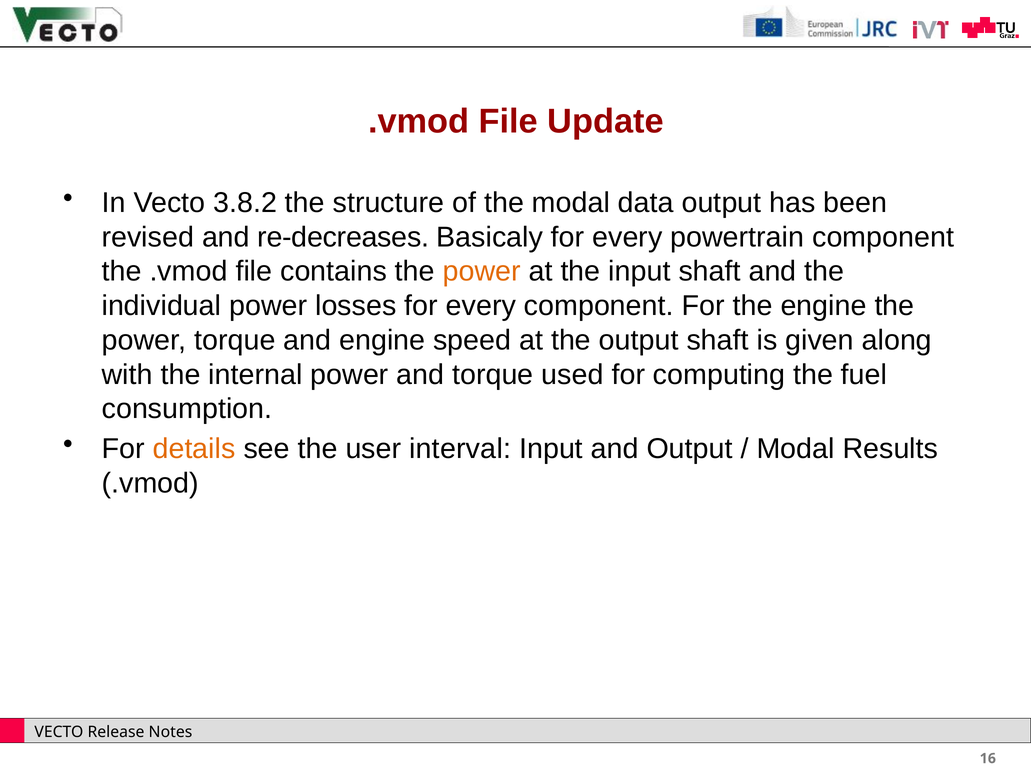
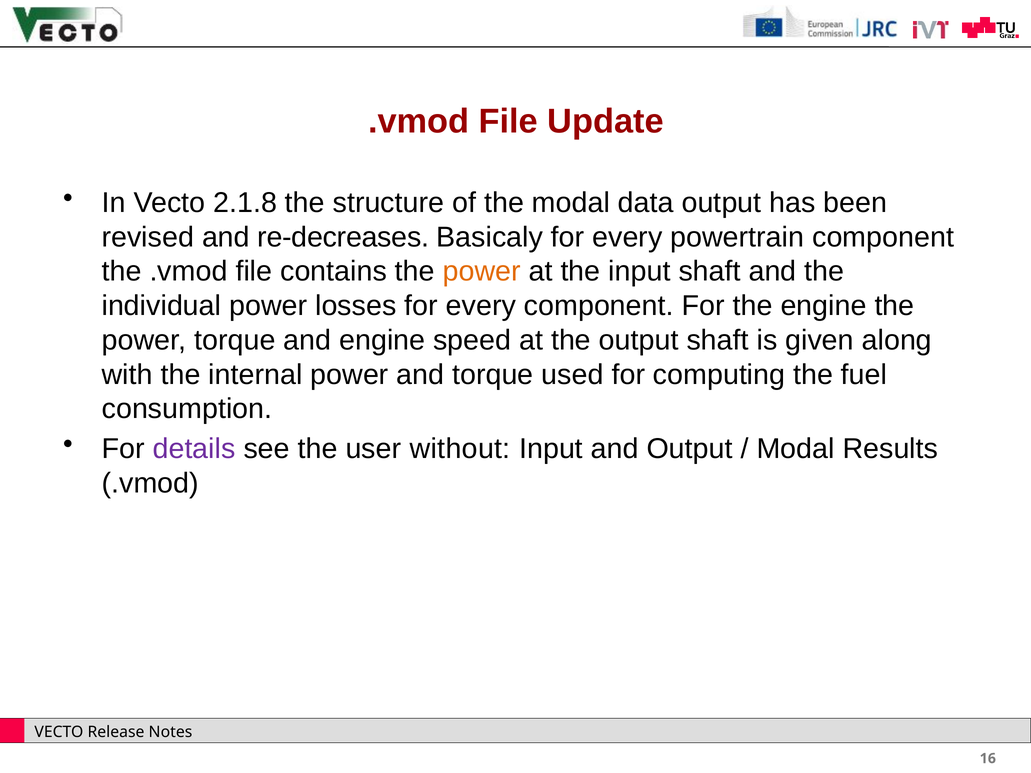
3.8.2: 3.8.2 -> 2.1.8
details colour: orange -> purple
interval: interval -> without
